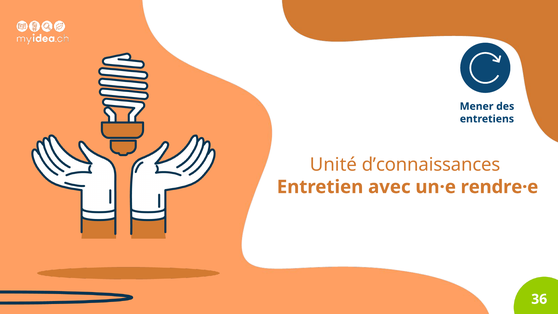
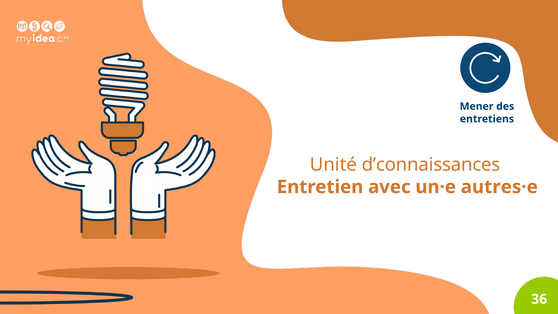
rendre·e: rendre·e -> autres·e
